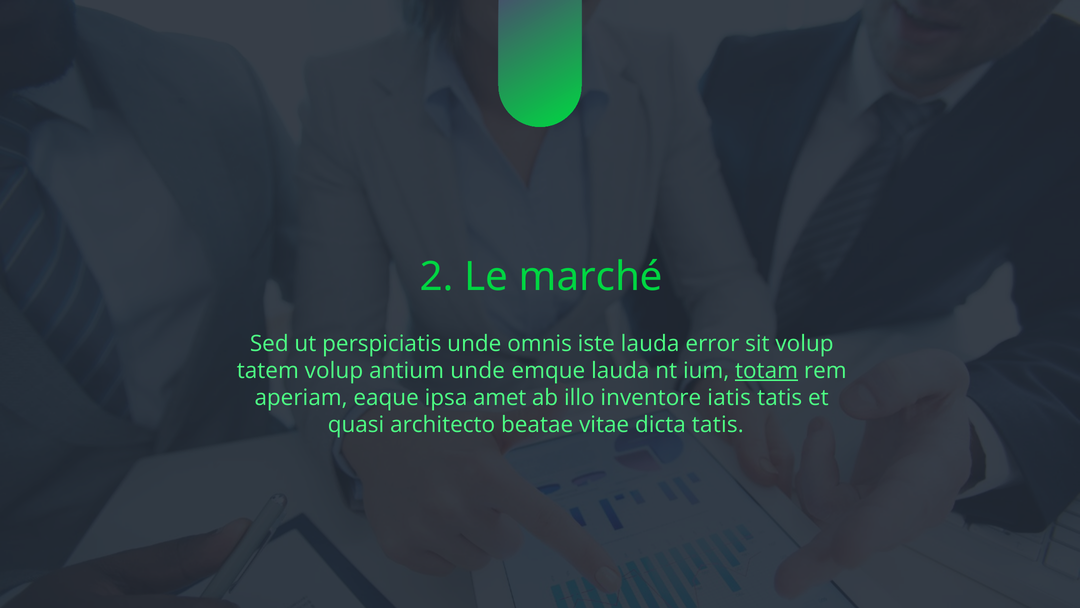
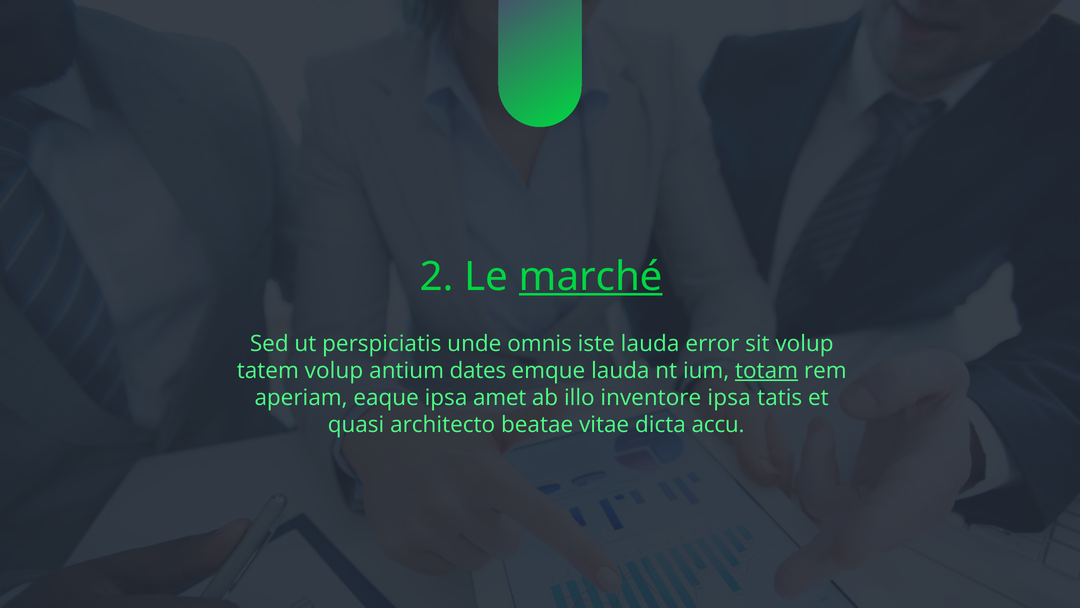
marché underline: none -> present
antium unde: unde -> dates
inventore iatis: iatis -> ipsa
dicta tatis: tatis -> accu
